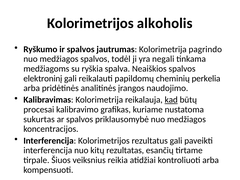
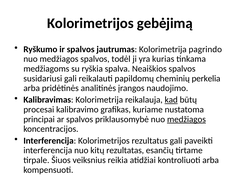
alkoholis: alkoholis -> gebėjimą
negali: negali -> kurias
elektroninį: elektroninį -> susidariusi
sukurtas: sukurtas -> principai
medžiagos at (186, 119) underline: none -> present
